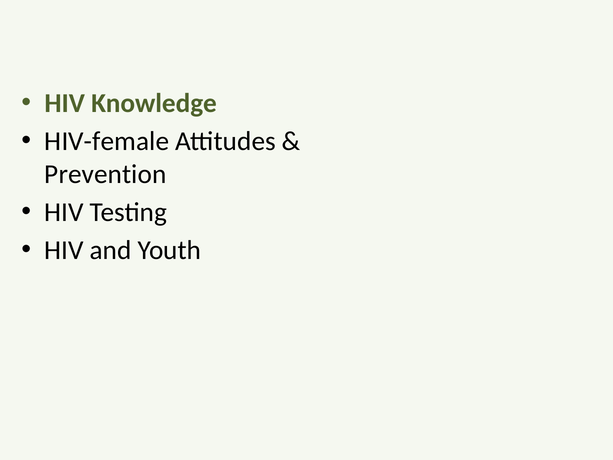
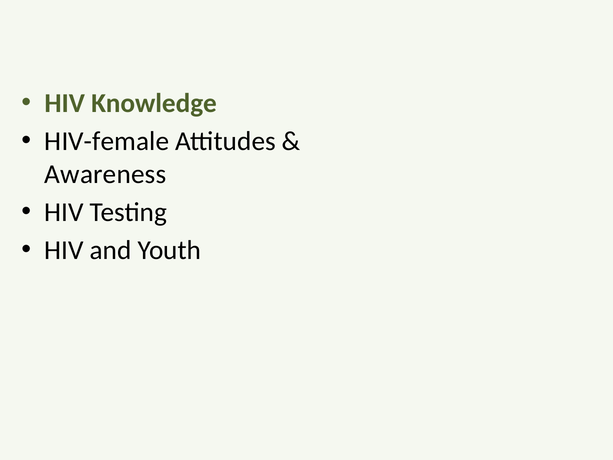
Prevention: Prevention -> Awareness
